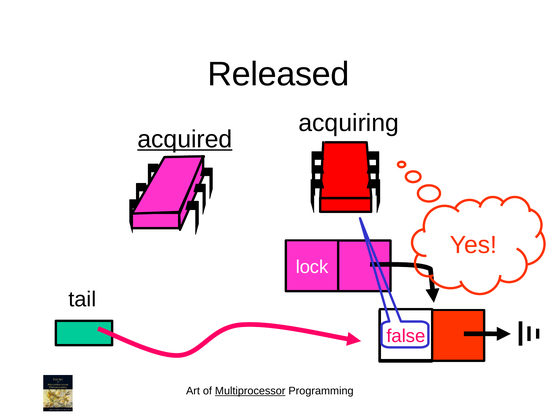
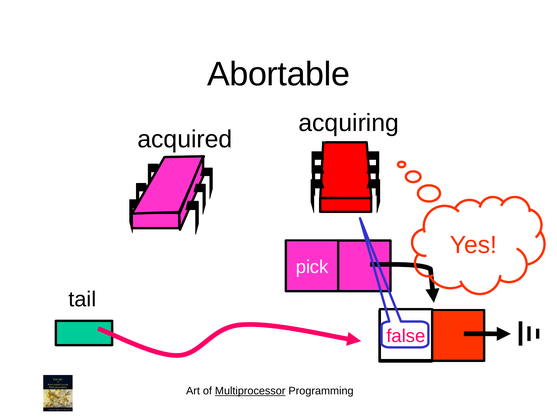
Released: Released -> Abortable
acquired underline: present -> none
lock: lock -> pick
